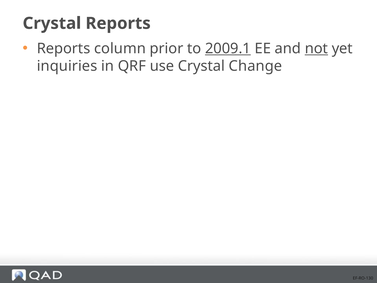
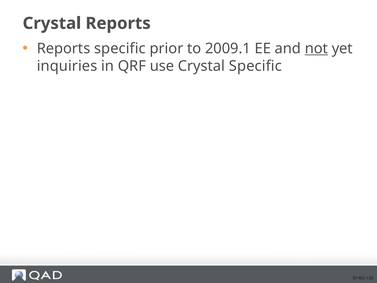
Reports column: column -> specific
2009.1 underline: present -> none
Crystal Change: Change -> Specific
